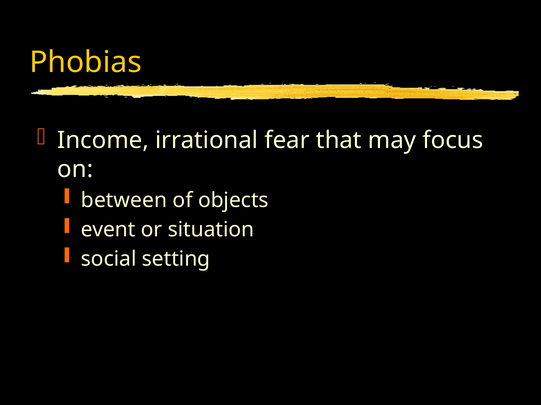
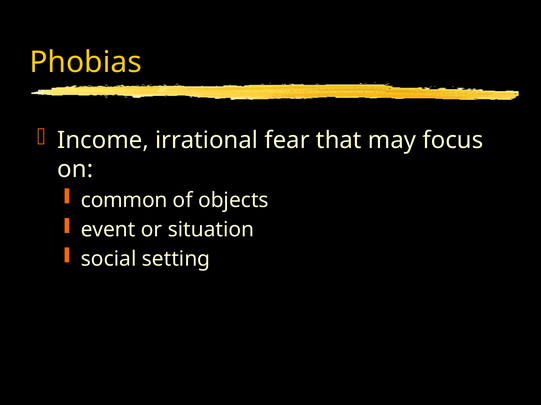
between: between -> common
